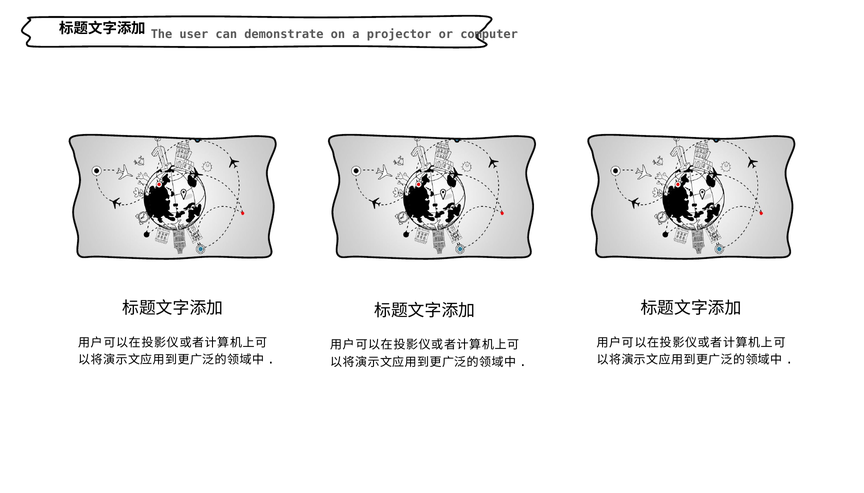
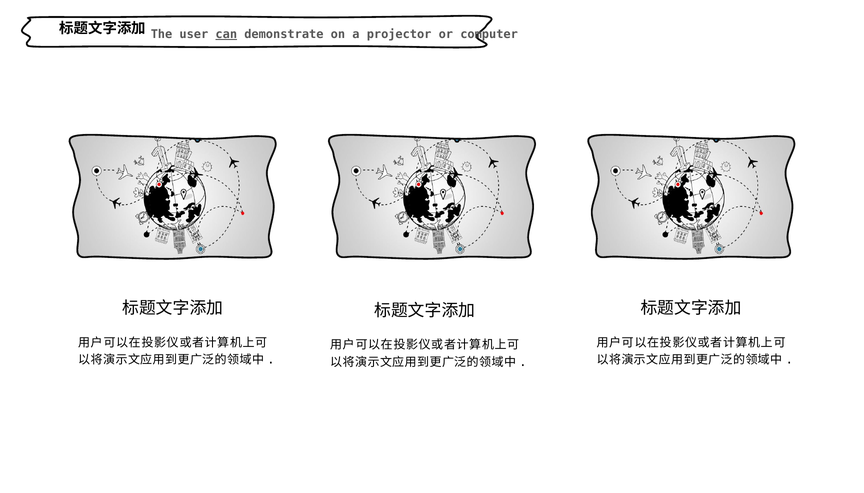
can underline: none -> present
